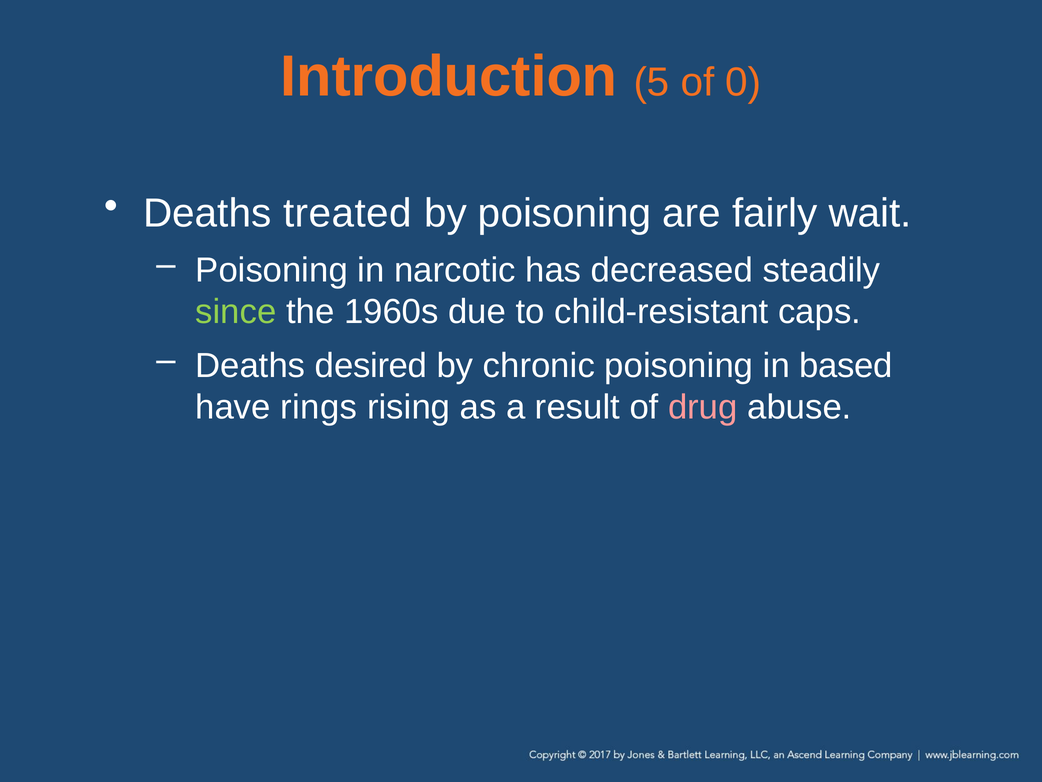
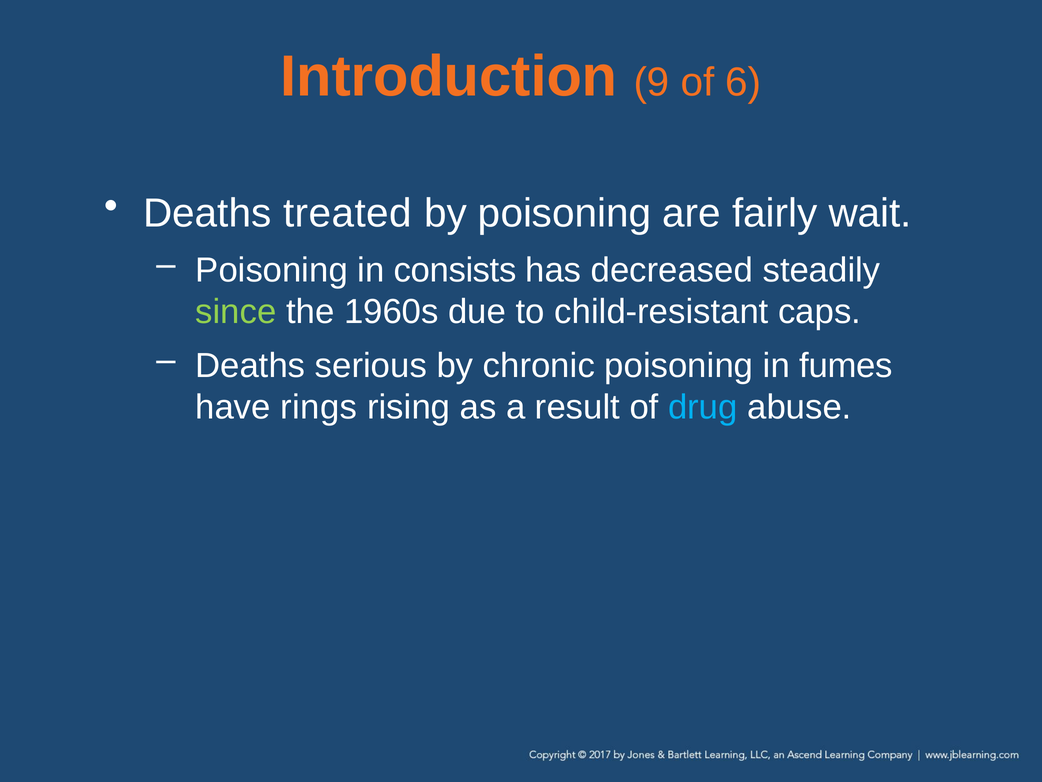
5: 5 -> 9
0: 0 -> 6
narcotic: narcotic -> consists
desired: desired -> serious
based: based -> fumes
drug colour: pink -> light blue
